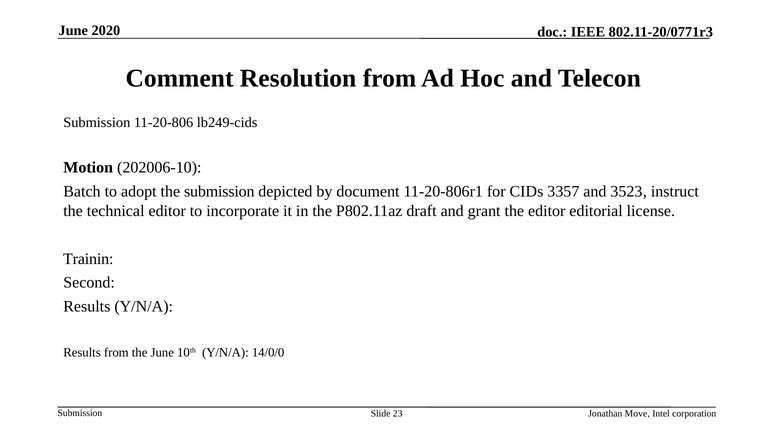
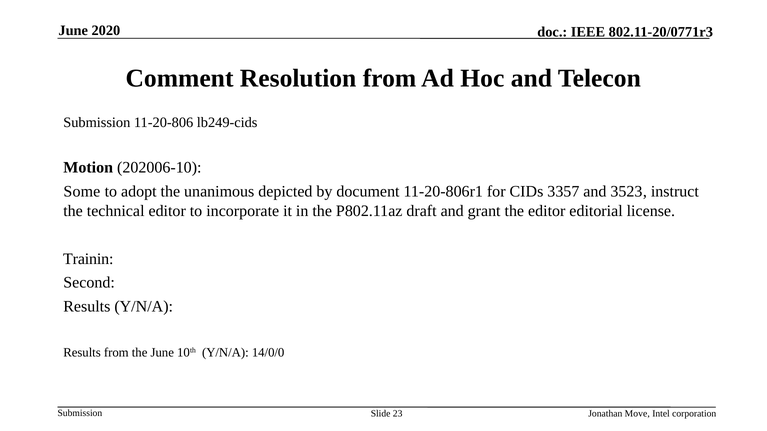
Batch: Batch -> Some
the submission: submission -> unanimous
